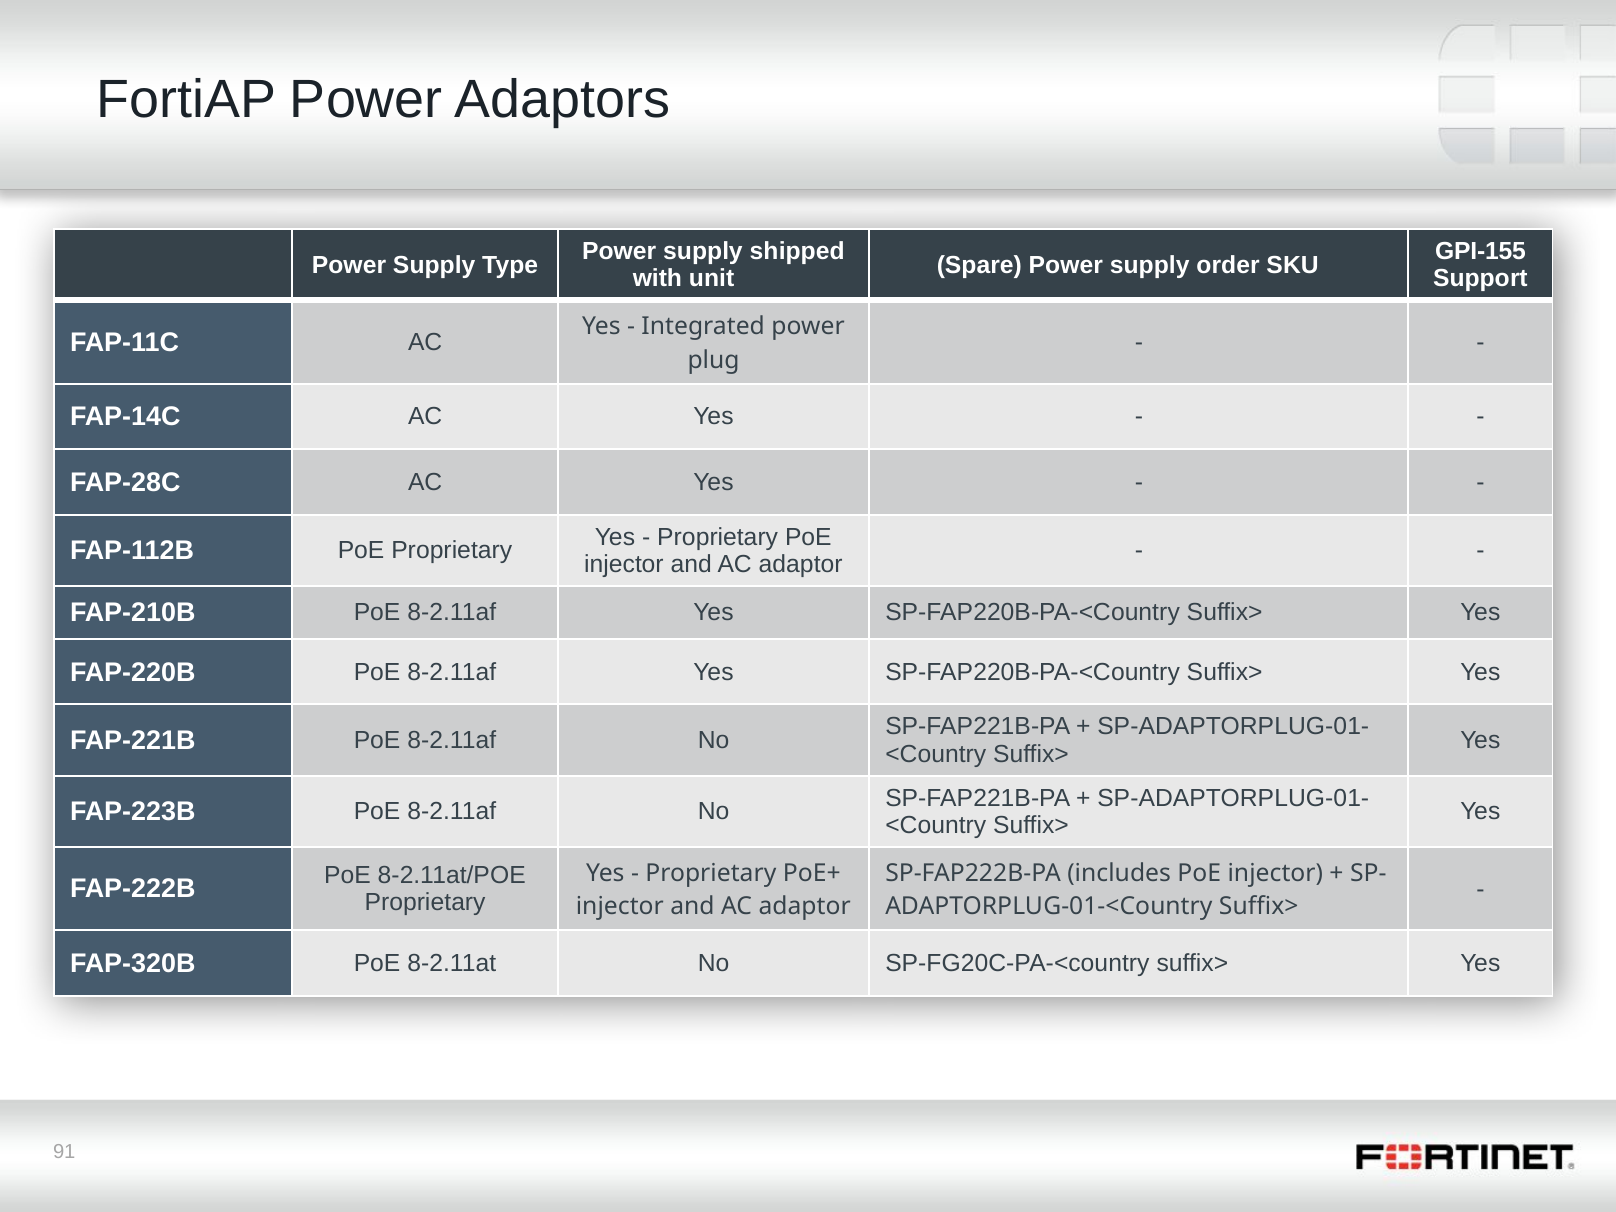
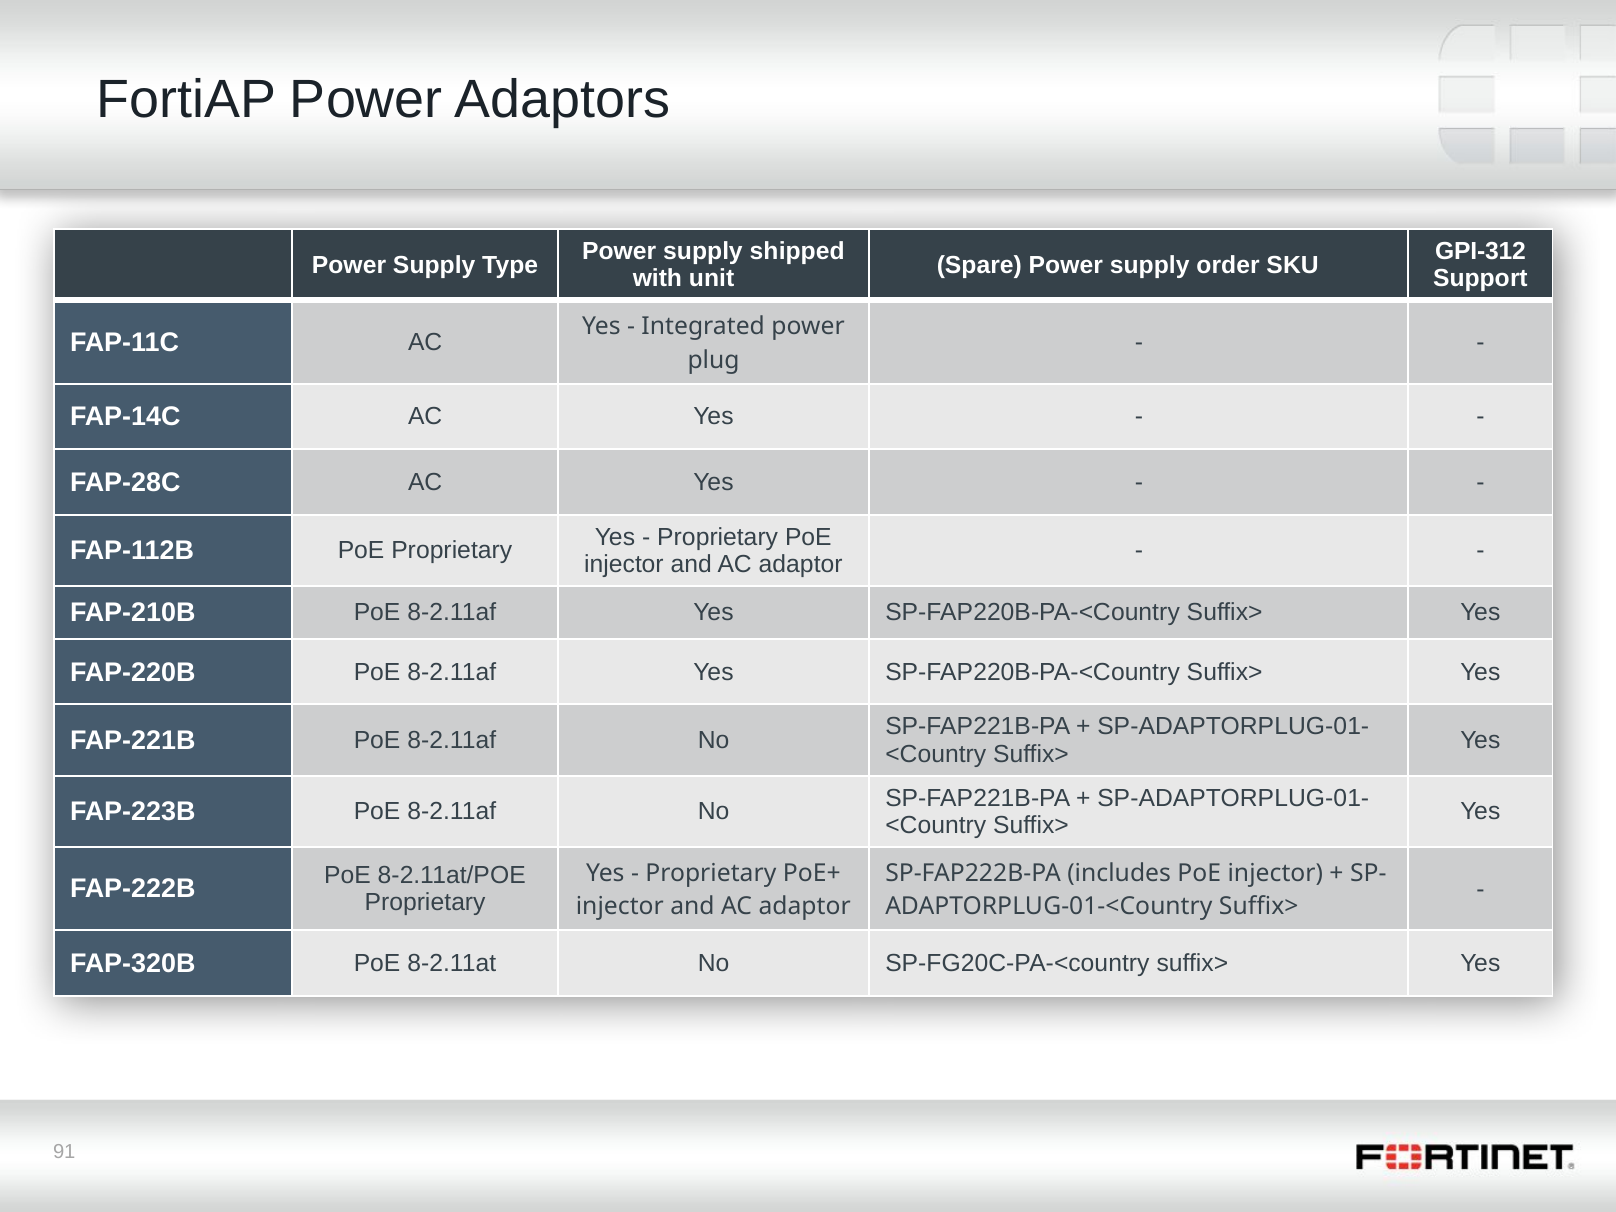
GPI-155: GPI-155 -> GPI-312
